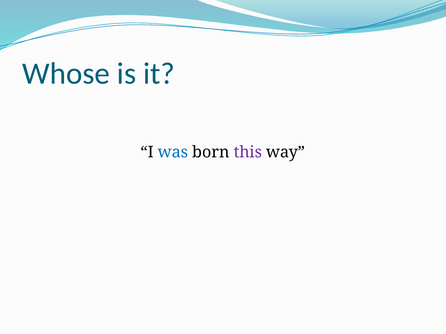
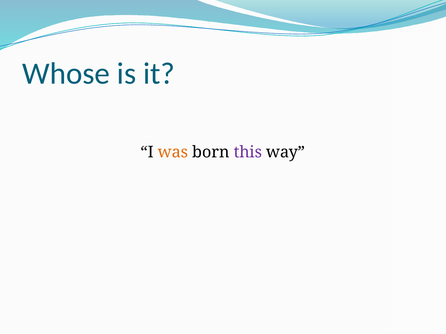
was colour: blue -> orange
